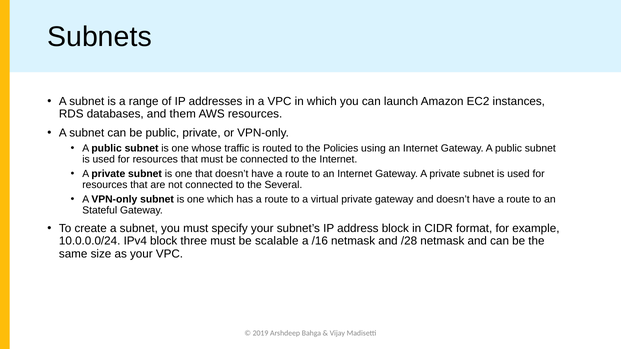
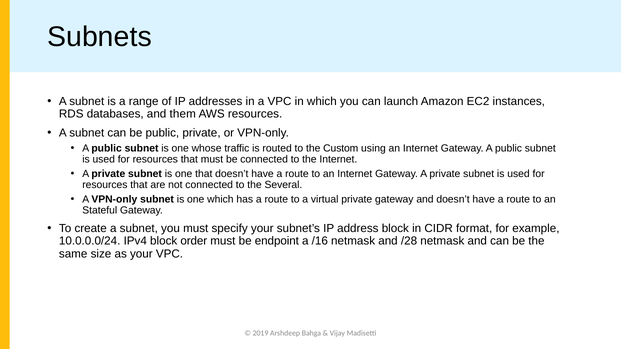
Policies: Policies -> Custom
three: three -> order
scalable: scalable -> endpoint
